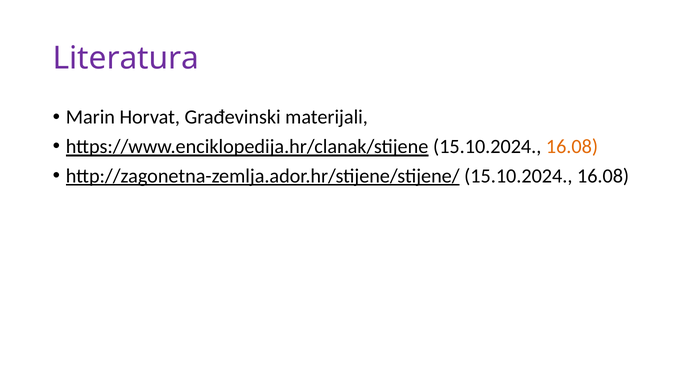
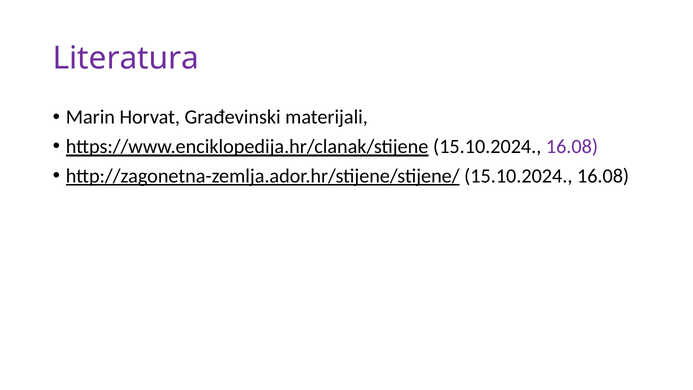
16.08 at (572, 147) colour: orange -> purple
